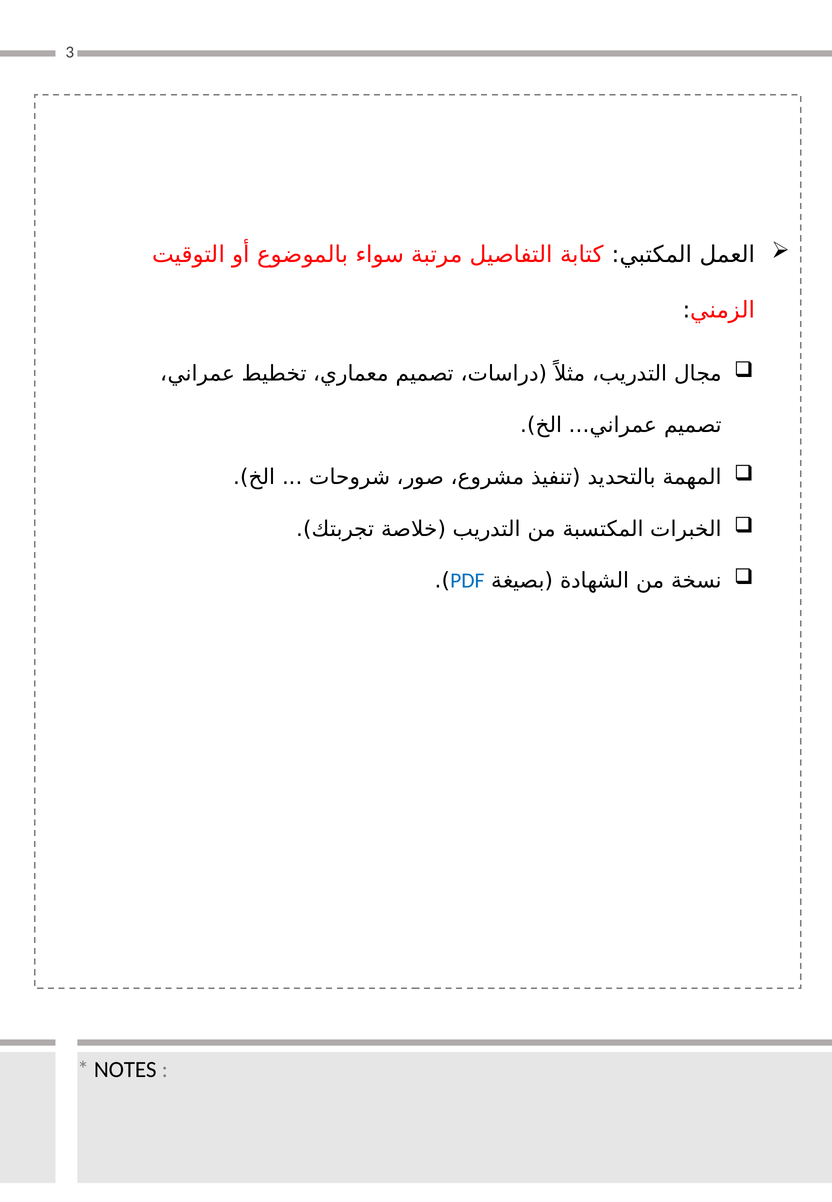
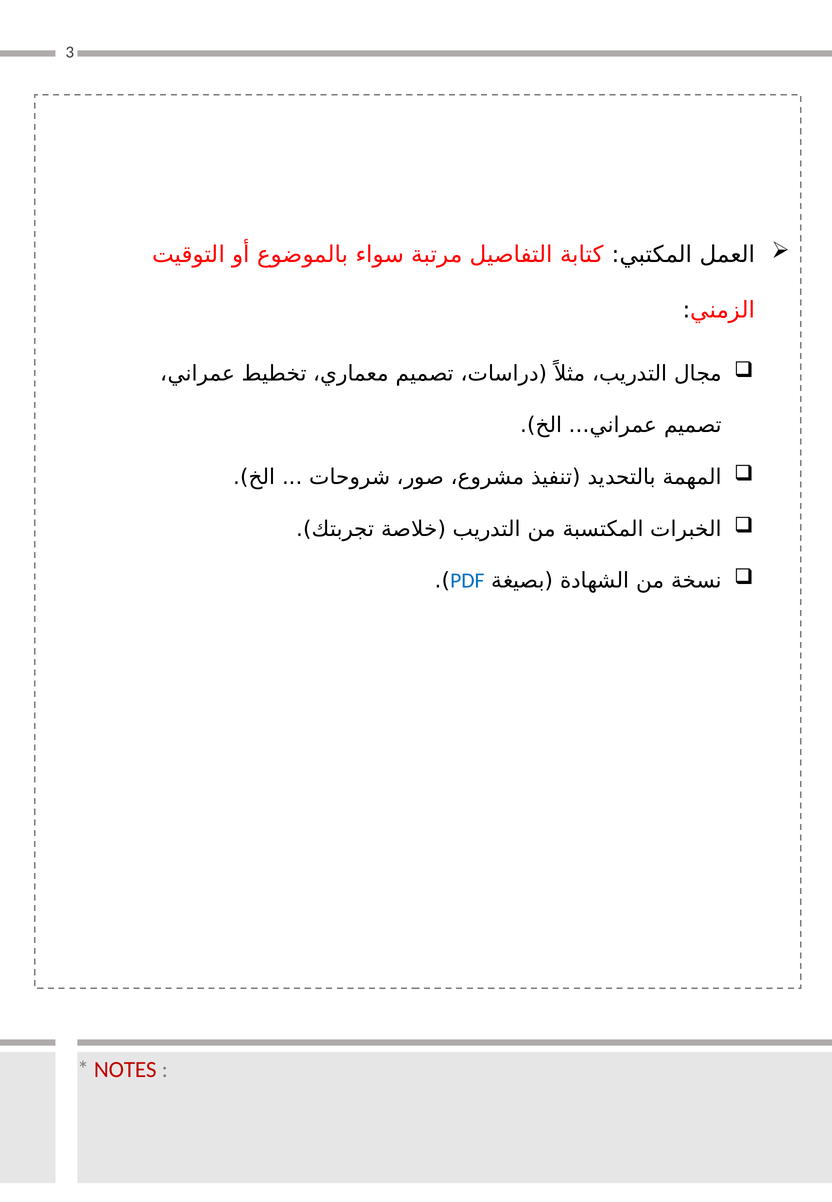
NOTES colour: black -> red
